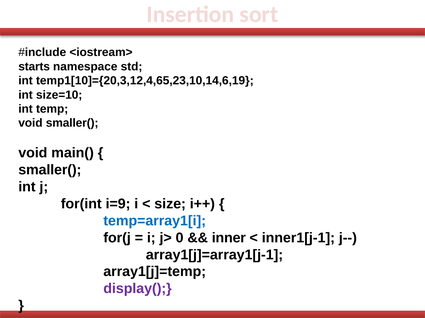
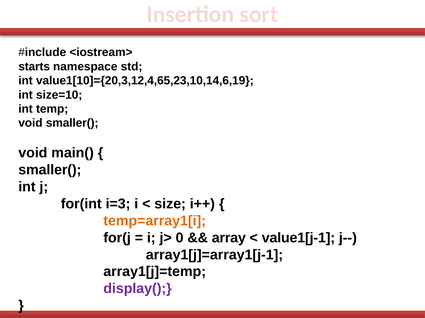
temp1[10]={20,3,12,4,65,23,10,14,6,19: temp1[10]={20,3,12,4,65,23,10,14,6,19 -> value1[10]={20,3,12,4,65,23,10,14,6,19
i=9: i=9 -> i=3
temp=array1[i colour: blue -> orange
inner: inner -> array
inner1[j-1: inner1[j-1 -> value1[j-1
